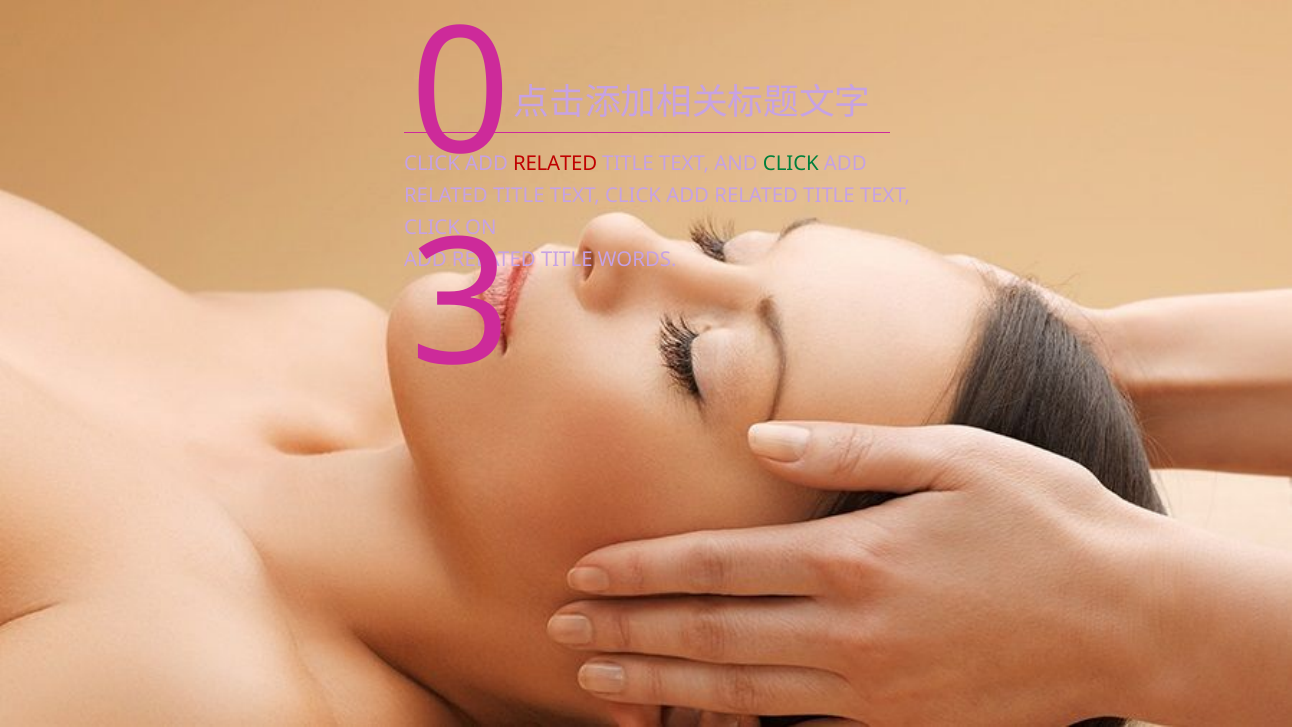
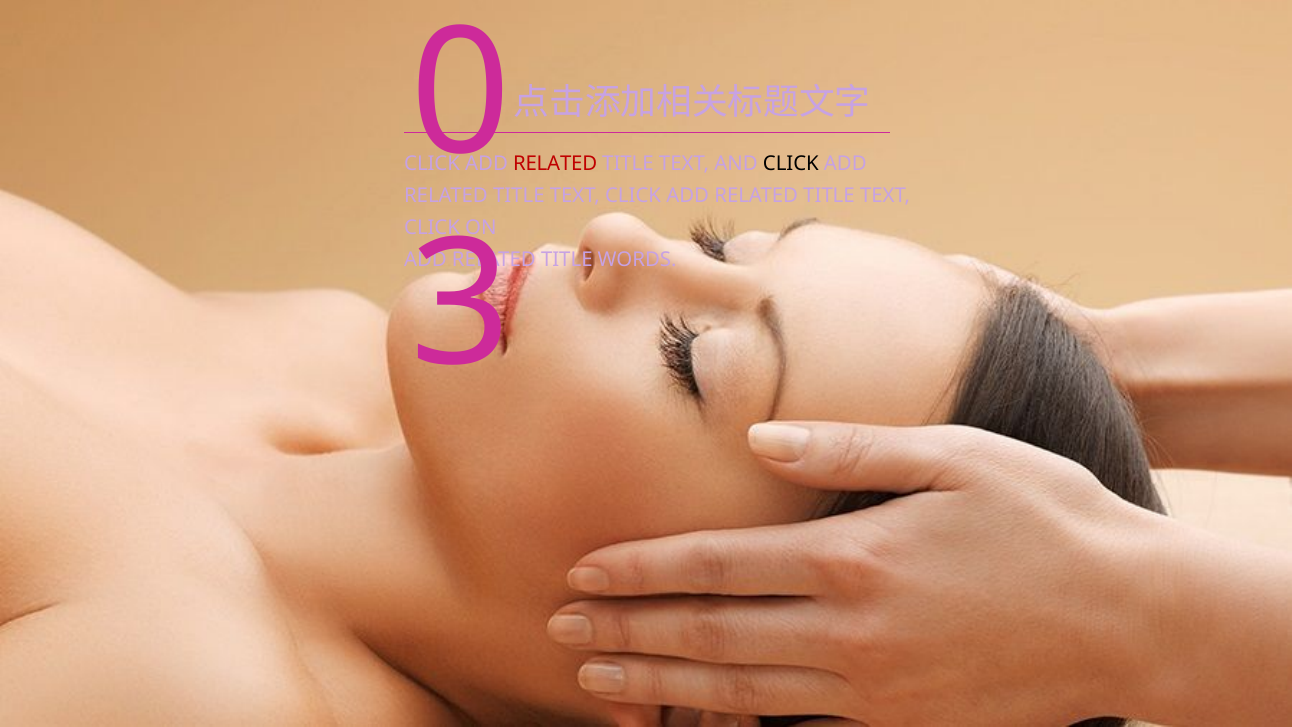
CLICK at (791, 164) colour: green -> black
